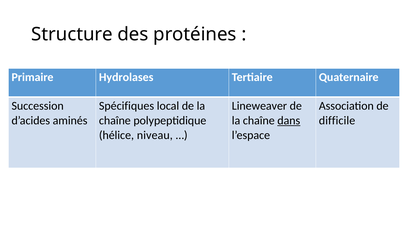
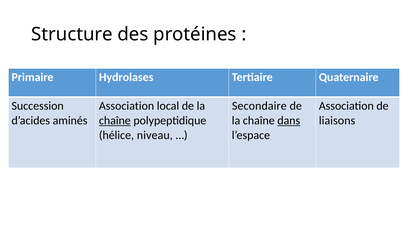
Spécifiques at (127, 106): Spécifiques -> Association
Lineweaver: Lineweaver -> Secondaire
chaîne at (115, 120) underline: none -> present
difficile: difficile -> liaisons
